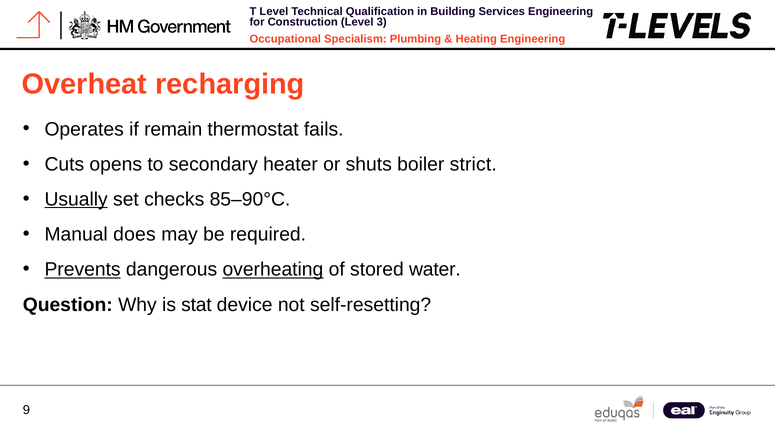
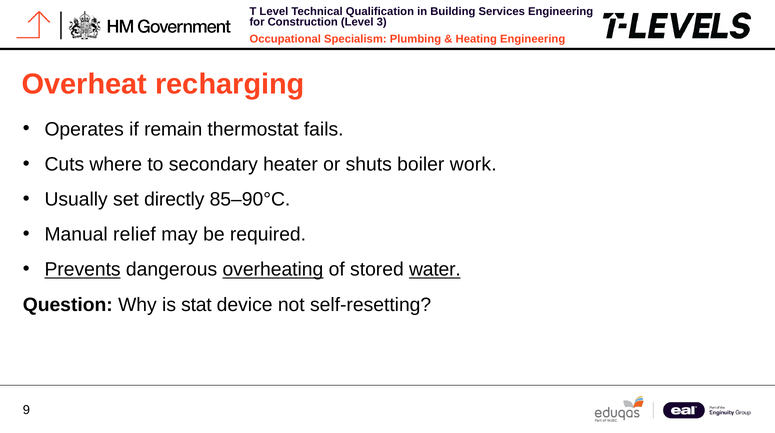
opens: opens -> where
strict: strict -> work
Usually underline: present -> none
checks: checks -> directly
does: does -> relief
water underline: none -> present
